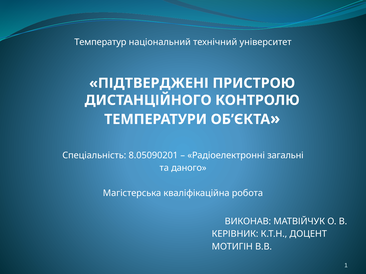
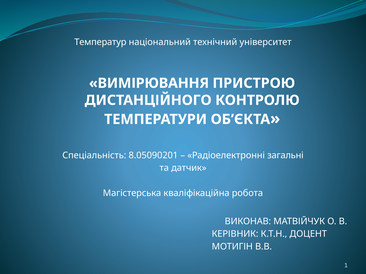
ПІДТВЕРДЖЕНІ: ПІДТВЕРДЖЕНІ -> ВИМІРЮВАННЯ
даного: даного -> датчик
